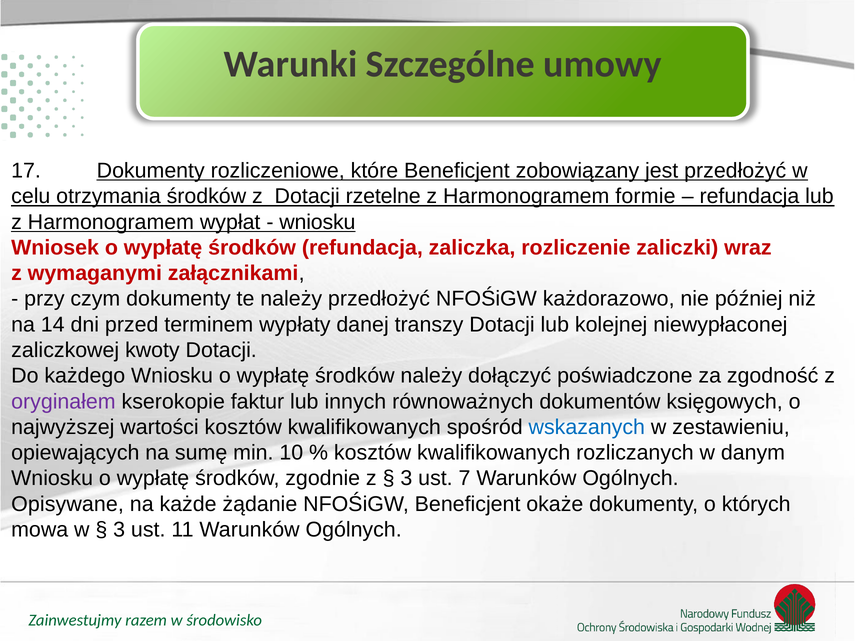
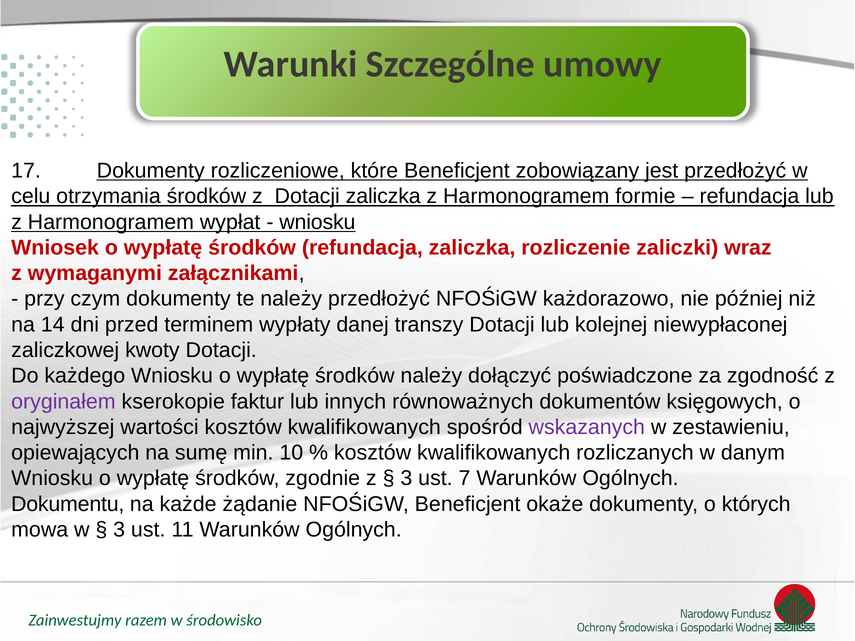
Dotacji rzetelne: rzetelne -> zaliczka
wskazanych colour: blue -> purple
Opisywane: Opisywane -> Dokumentu
